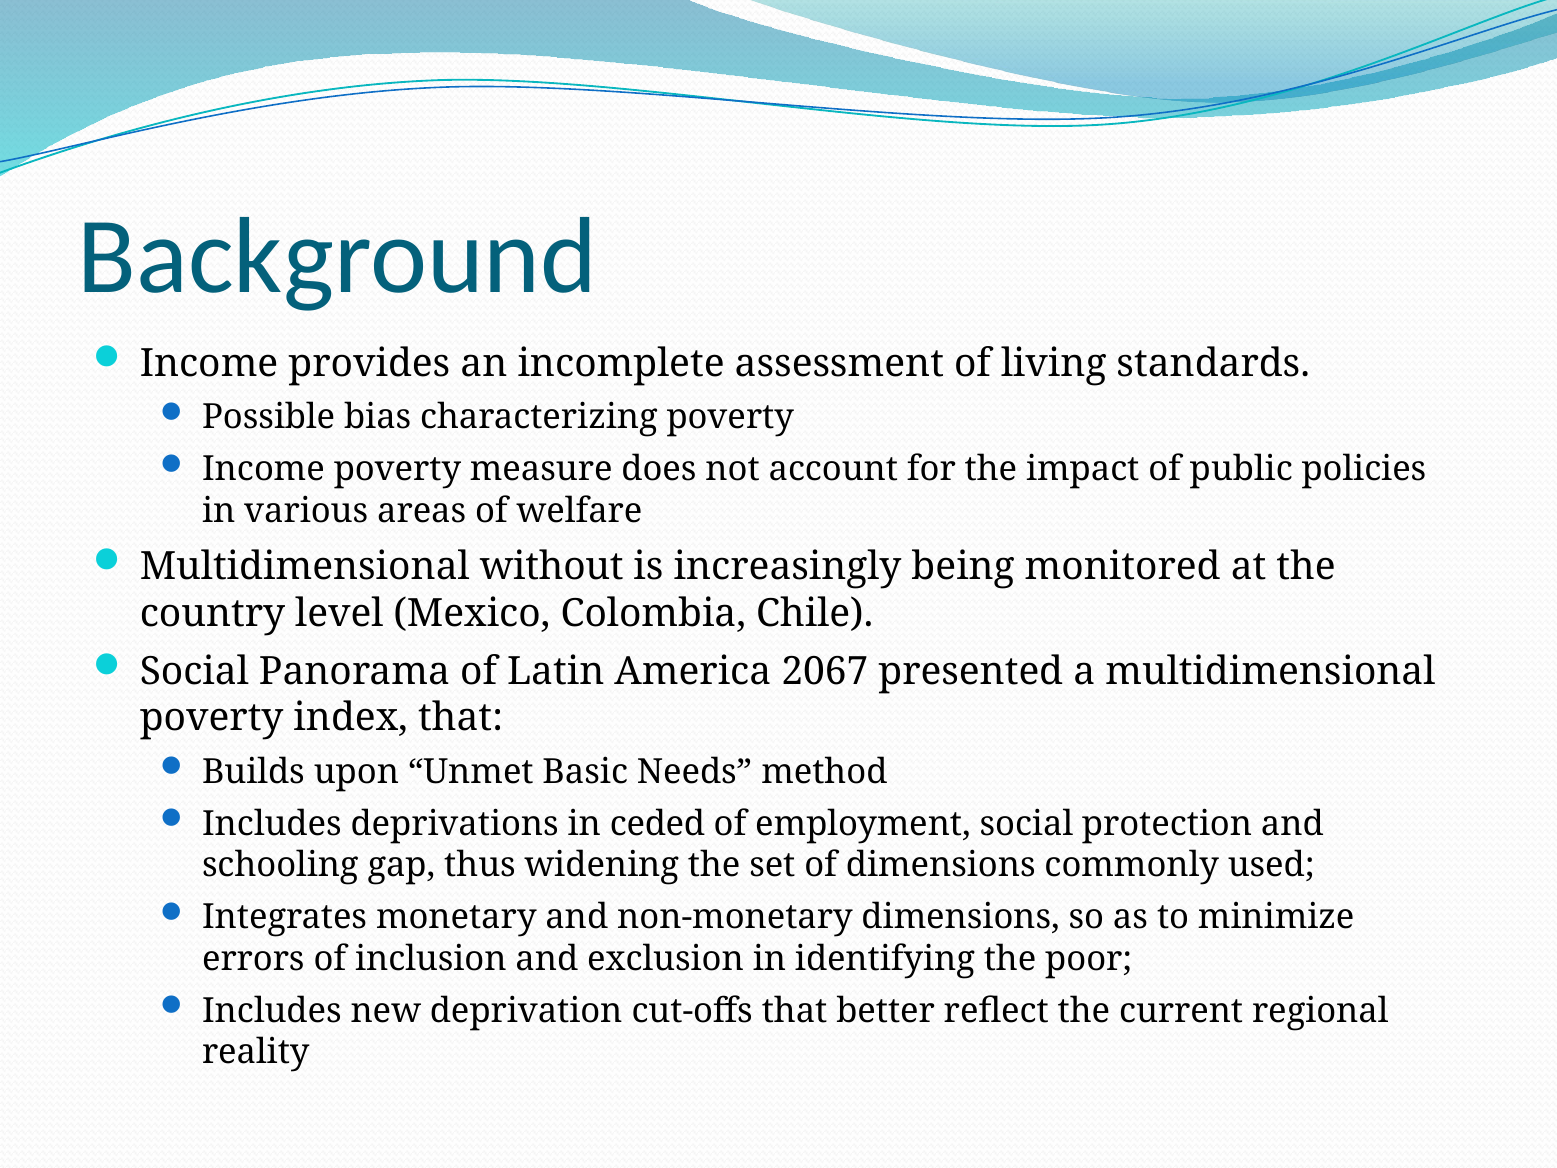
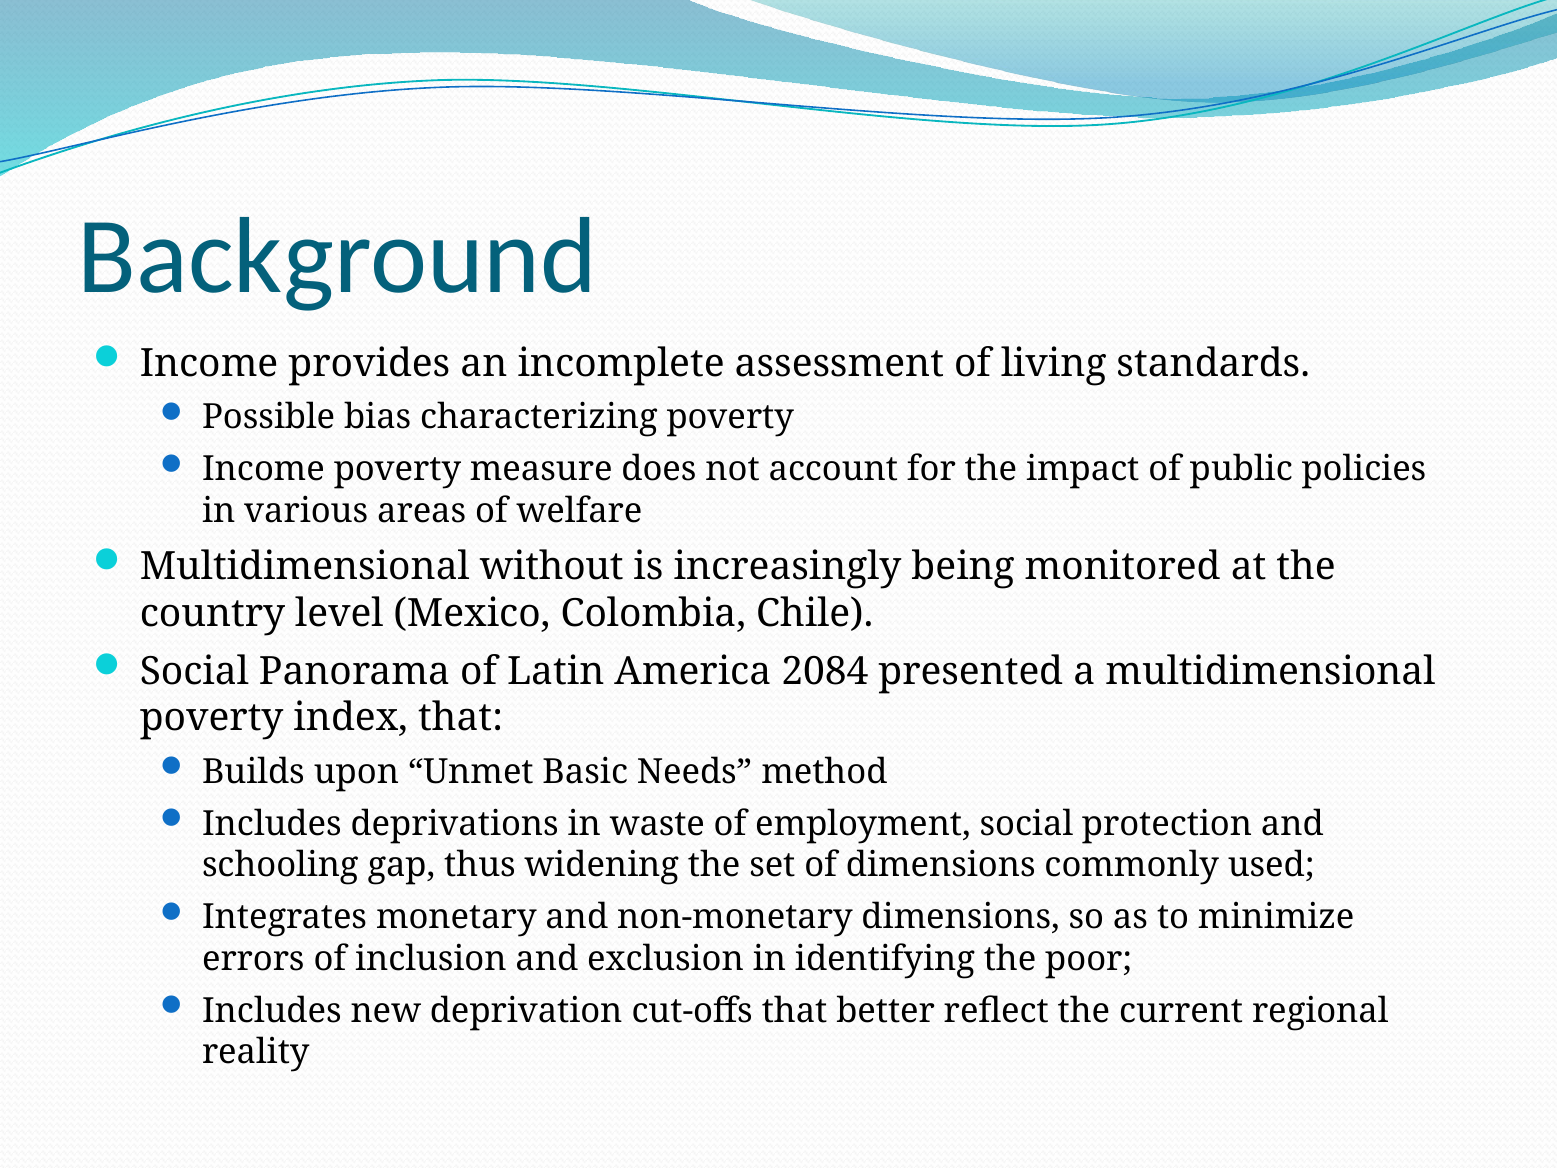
2067: 2067 -> 2084
ceded: ceded -> waste
